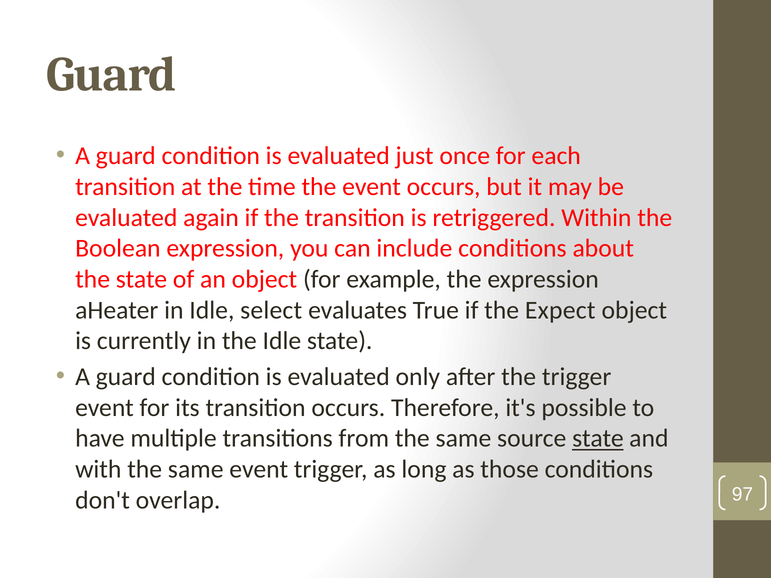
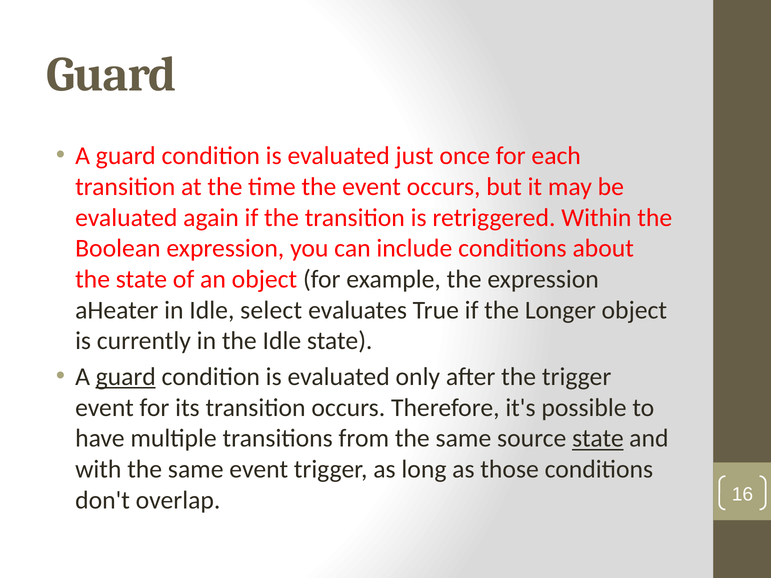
Expect: Expect -> Longer
guard at (126, 377) underline: none -> present
97: 97 -> 16
